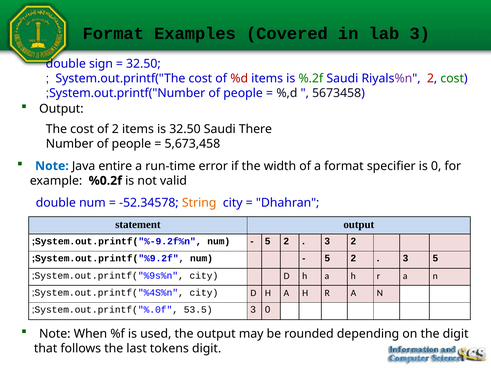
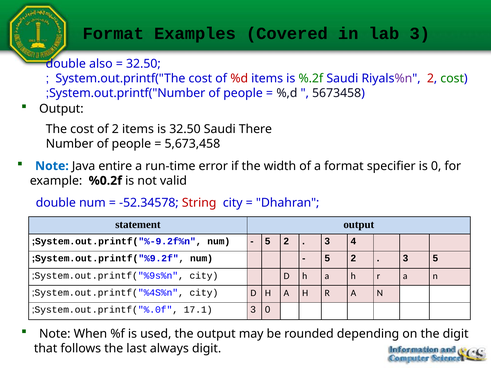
sign: sign -> also
String colour: orange -> red
3 2: 2 -> 4
53.5: 53.5 -> 17.1
tokens: tokens -> always
